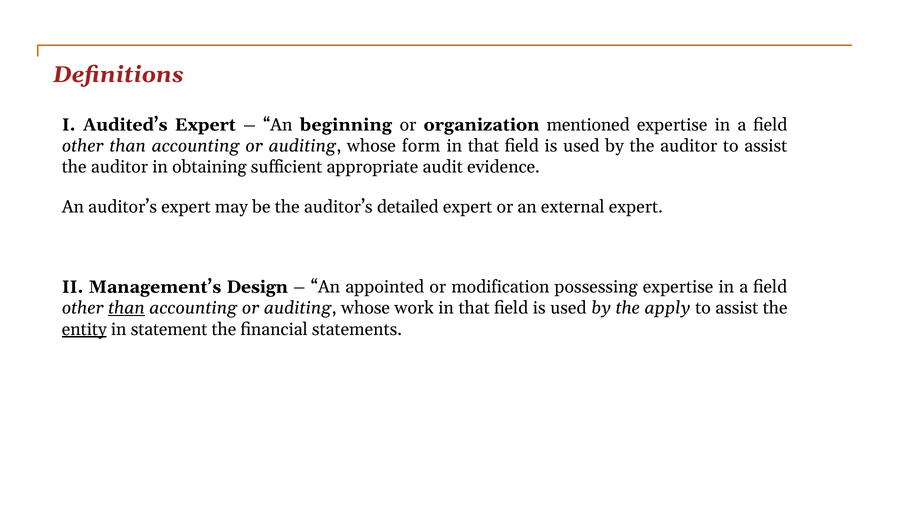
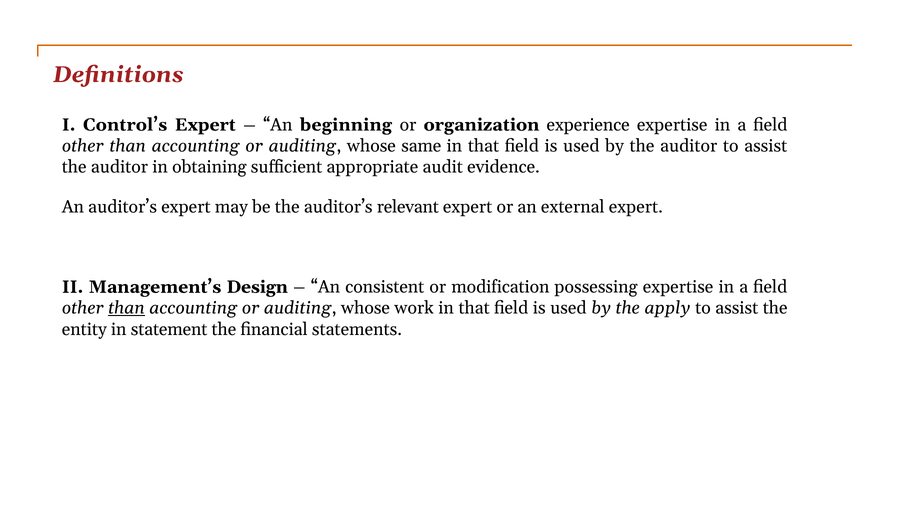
Audited’s: Audited’s -> Control’s
mentioned: mentioned -> experience
form: form -> same
detailed: detailed -> relevant
appointed: appointed -> consistent
entity underline: present -> none
